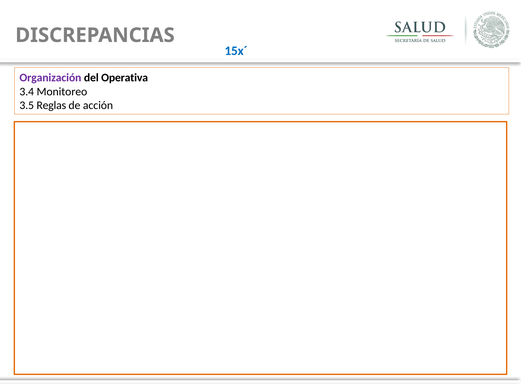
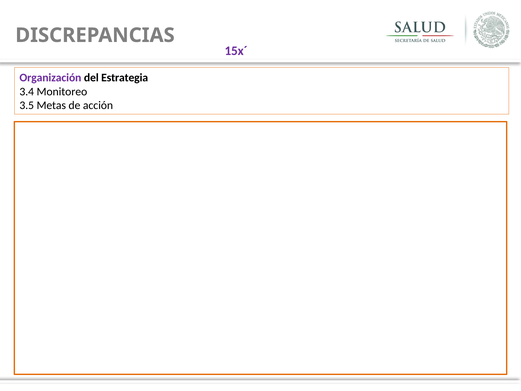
15x´ colour: blue -> purple
Operativa: Operativa -> Estrategia
Reglas: Reglas -> Metas
